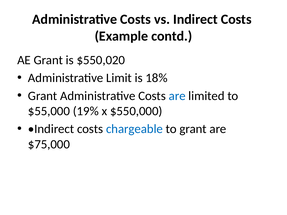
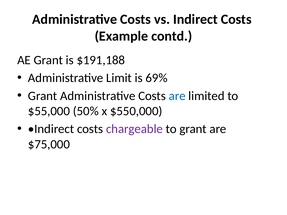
$550,020: $550,020 -> $191,188
18%: 18% -> 69%
19%: 19% -> 50%
chargeable colour: blue -> purple
